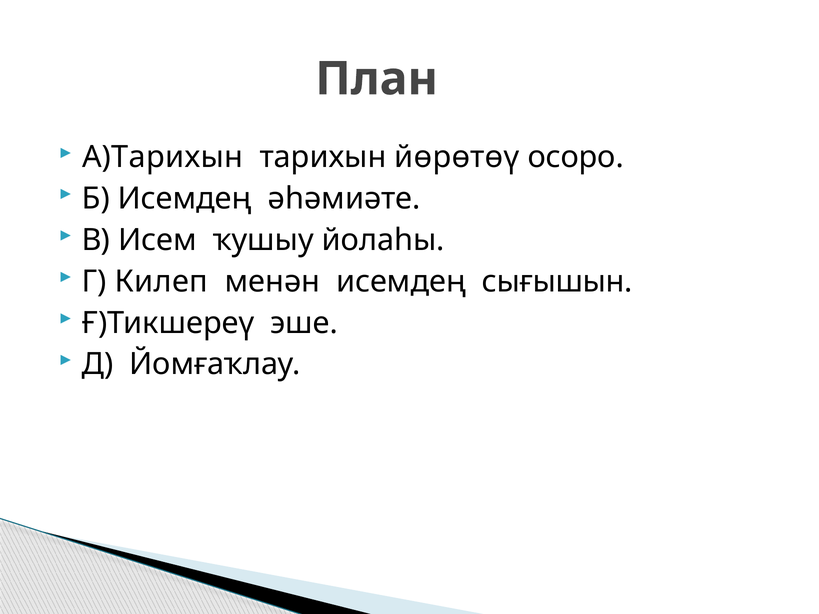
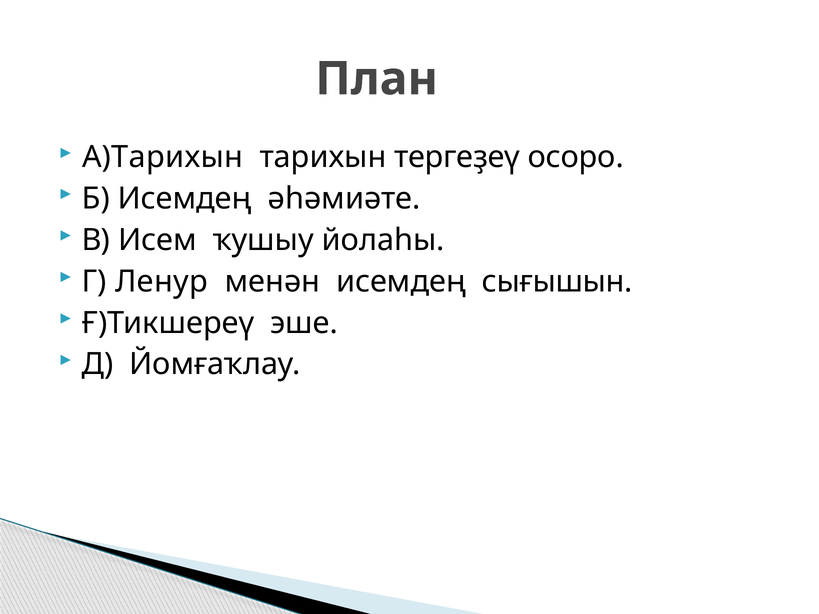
йөрөтөү: йөрөтөү -> тергеҙеү
Килеп: Килеп -> Ленур
